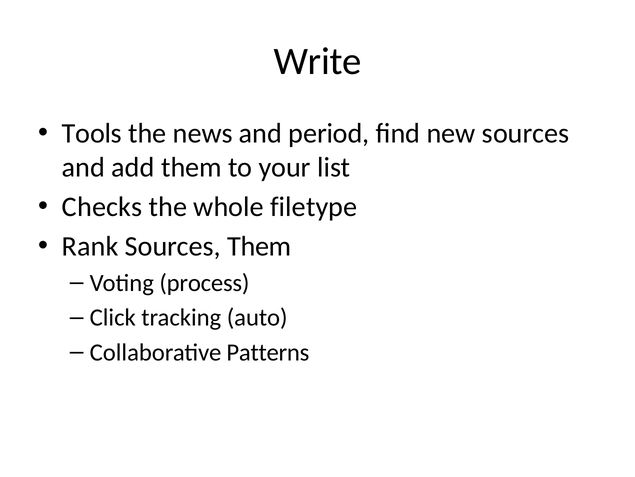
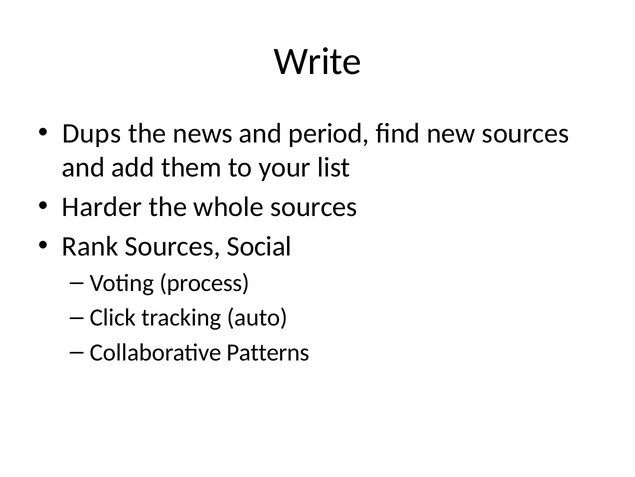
Tools: Tools -> Dups
Checks: Checks -> Harder
whole filetype: filetype -> sources
Sources Them: Them -> Social
